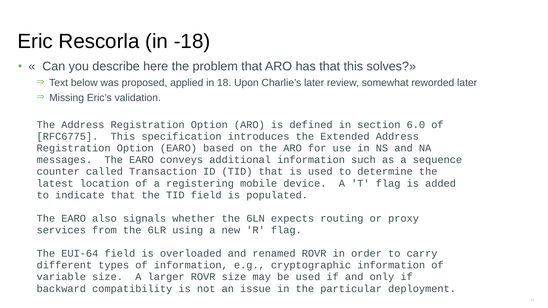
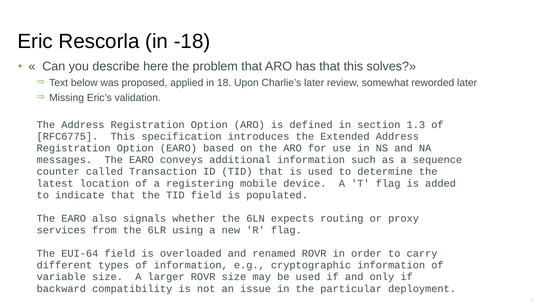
6.0: 6.0 -> 1.3
